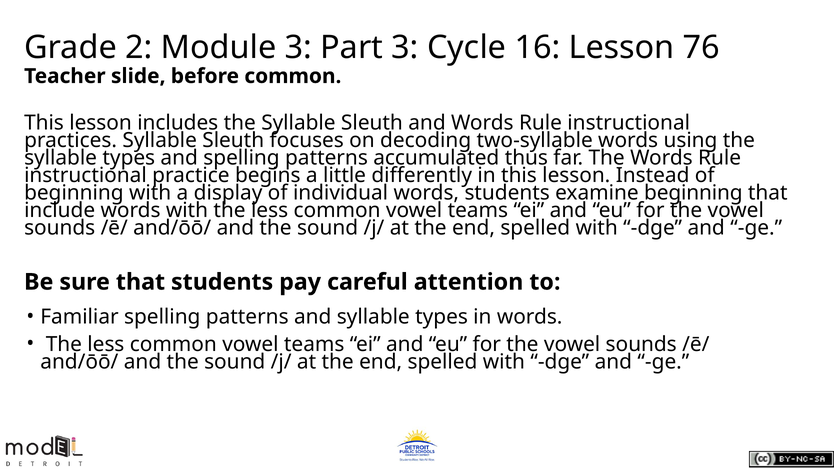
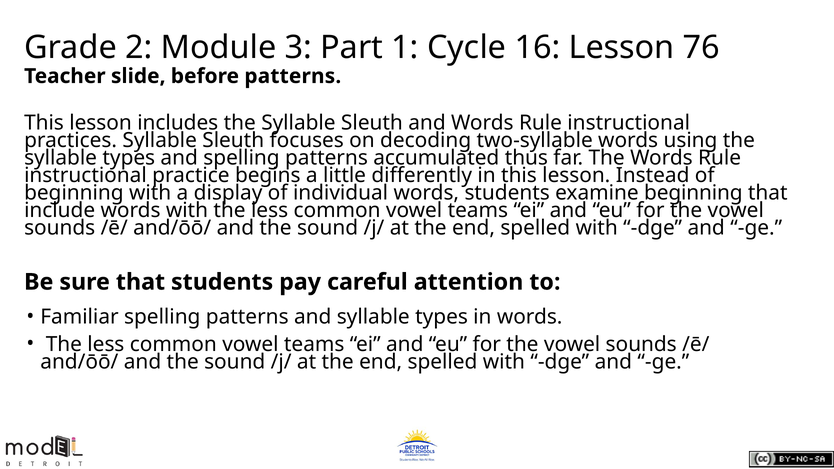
Part 3: 3 -> 1
before common: common -> patterns
